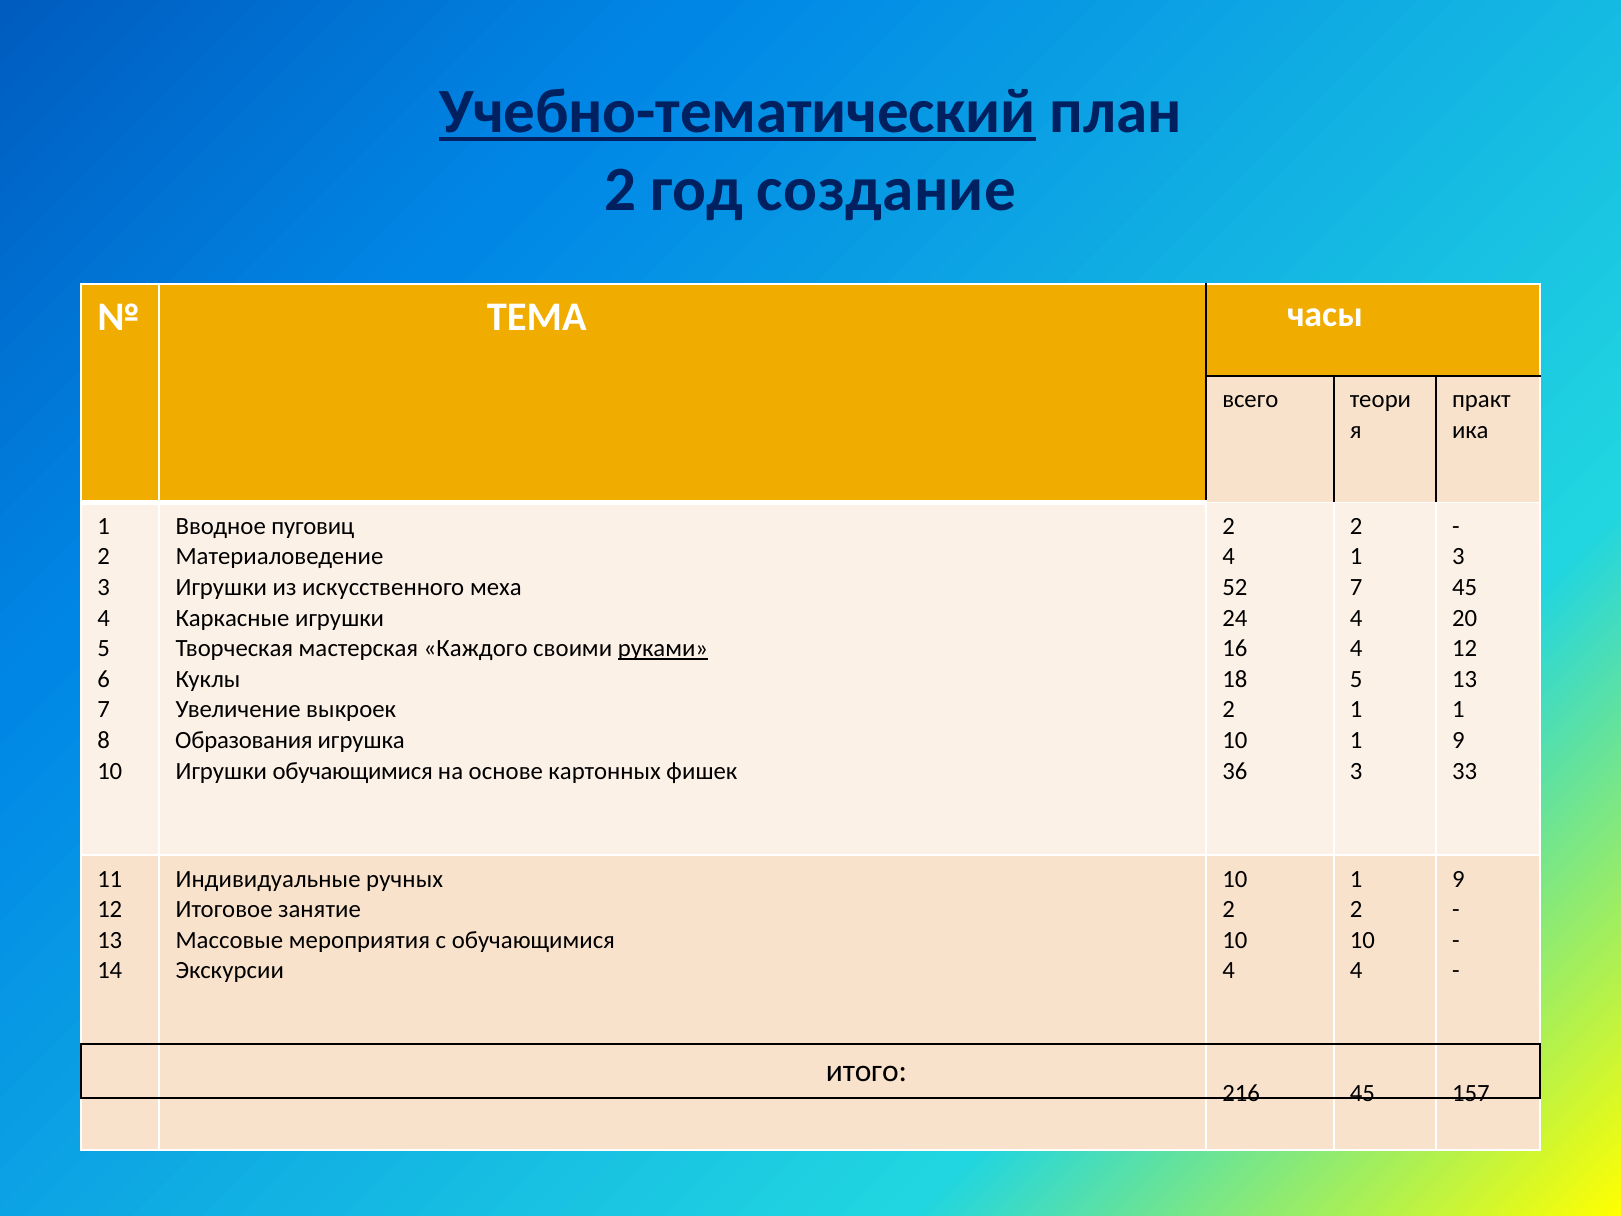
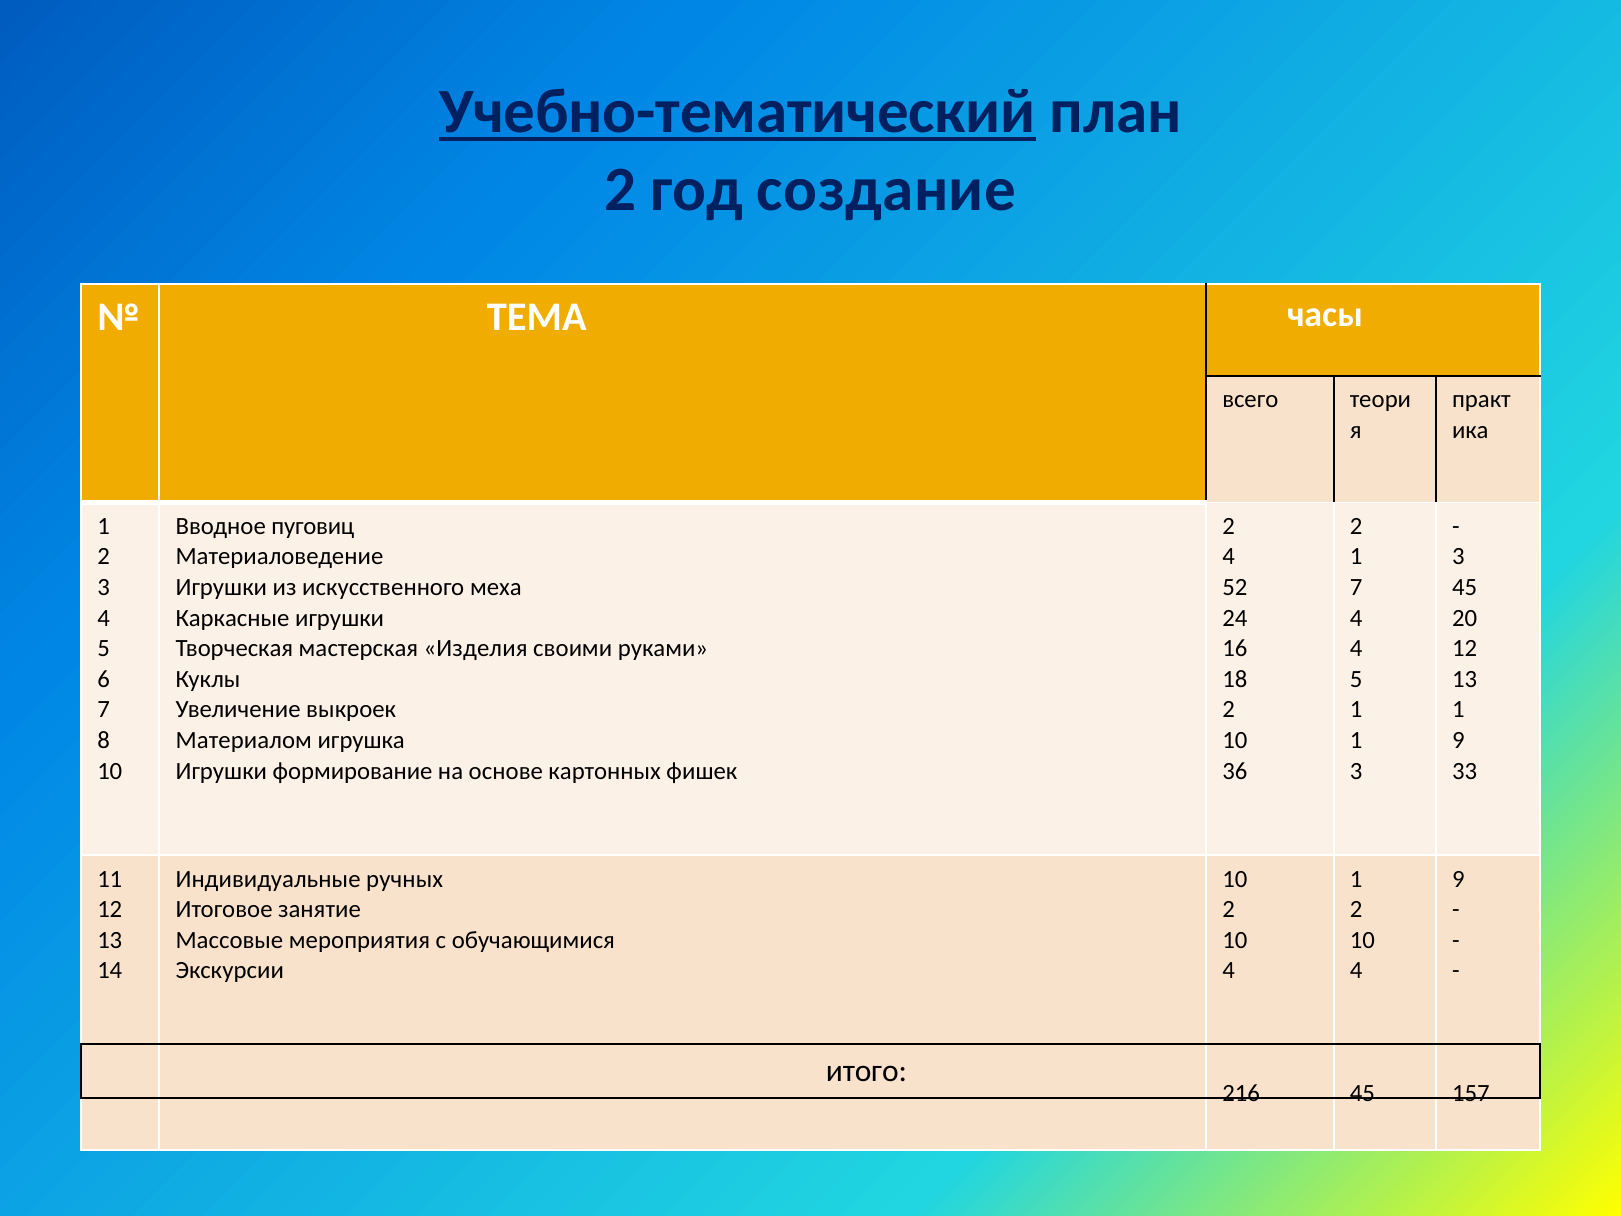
Каждого: Каждого -> Изделия
руками underline: present -> none
Образования: Образования -> Материалом
Игрушки обучающимися: обучающимися -> формирование
